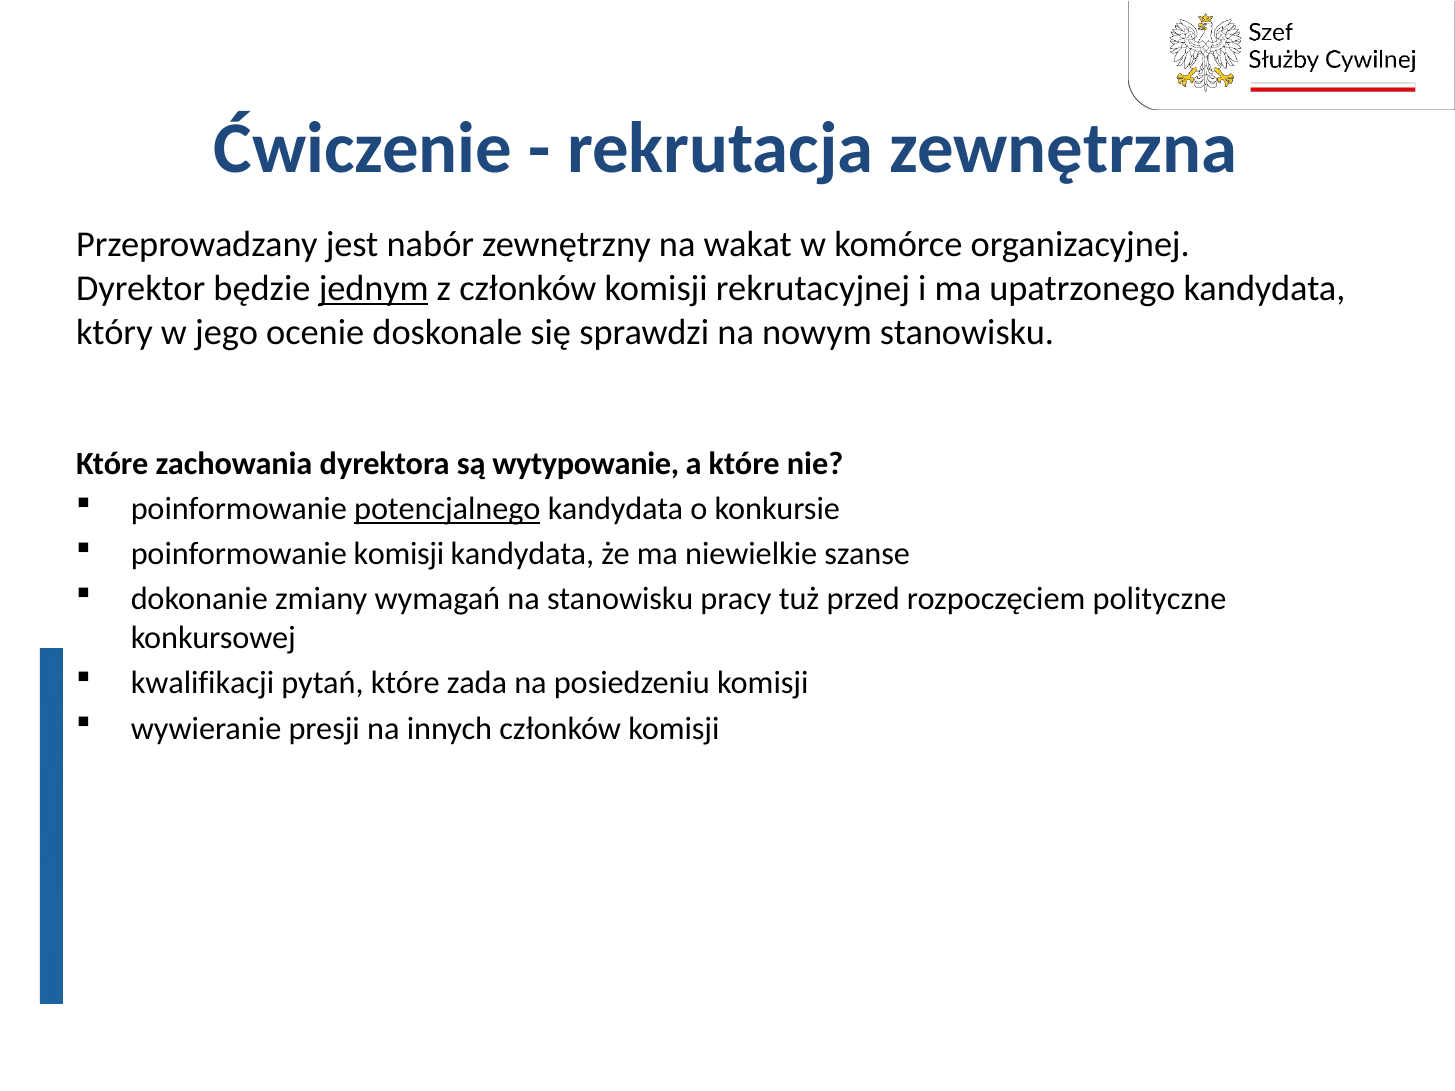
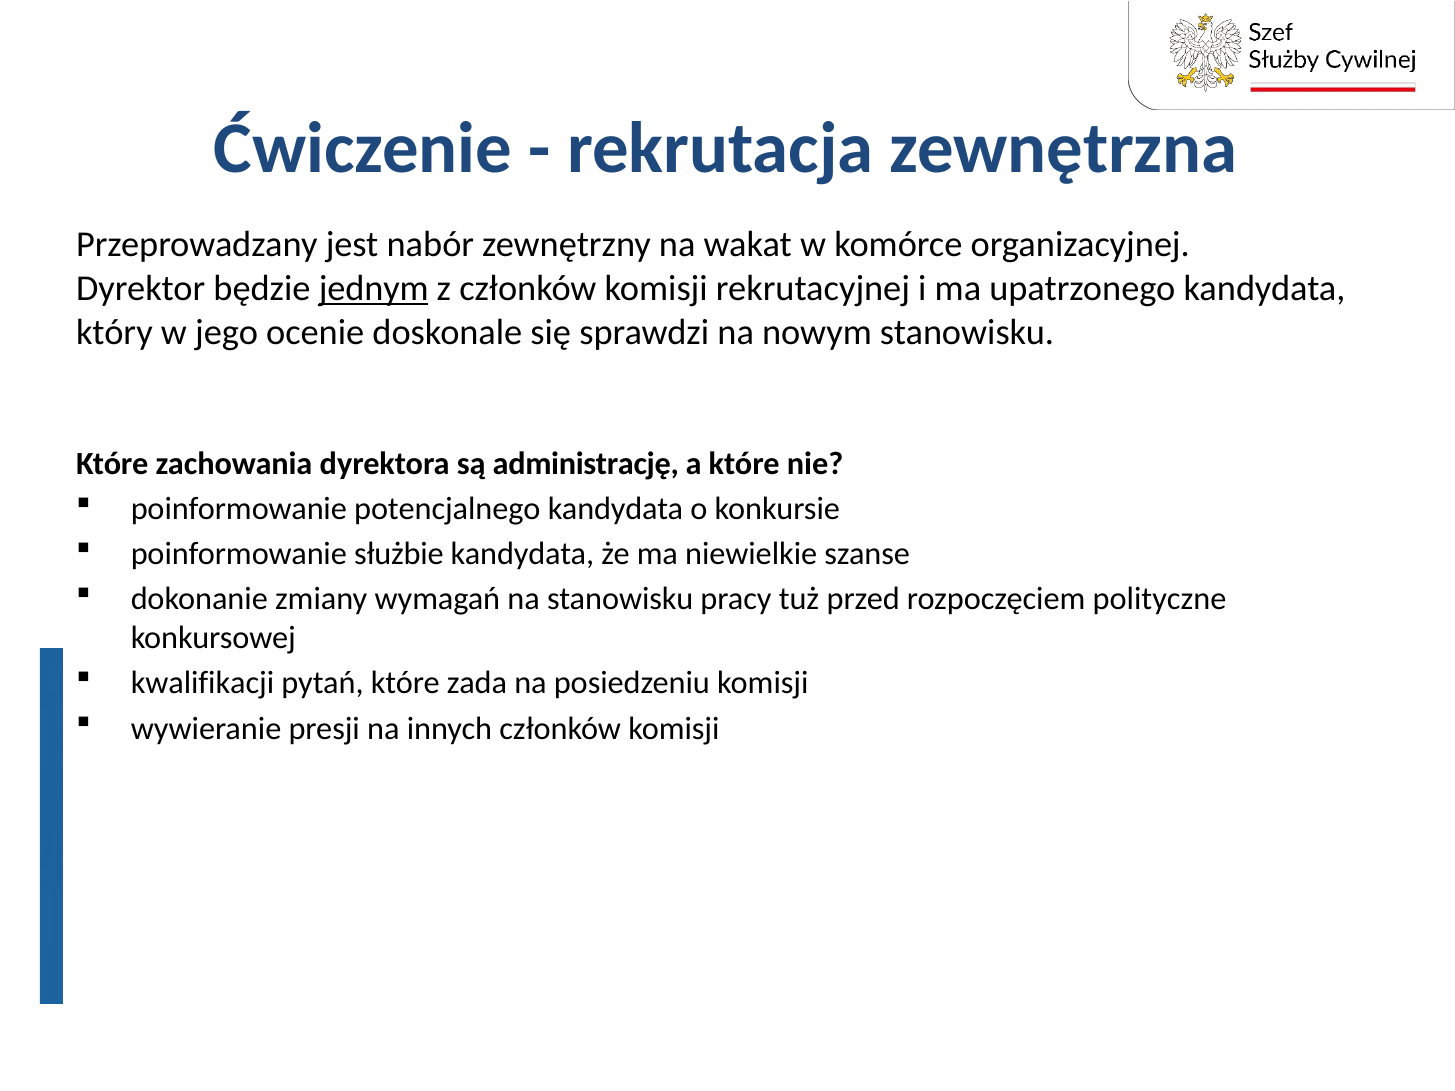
wytypowanie: wytypowanie -> administrację
potencjalnego underline: present -> none
poinformowanie komisji: komisji -> służbie
